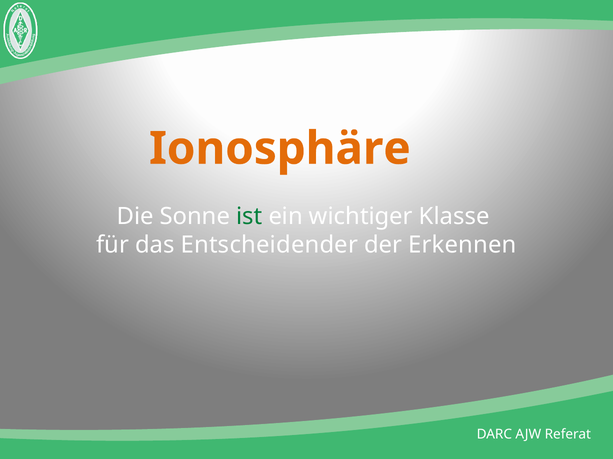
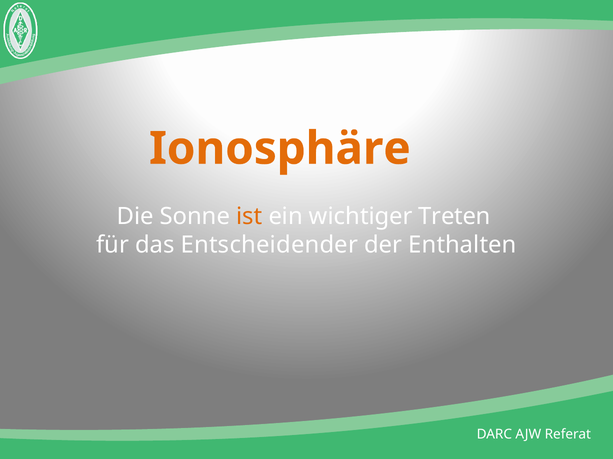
ist colour: green -> orange
Klasse: Klasse -> Treten
Erkennen: Erkennen -> Enthalten
